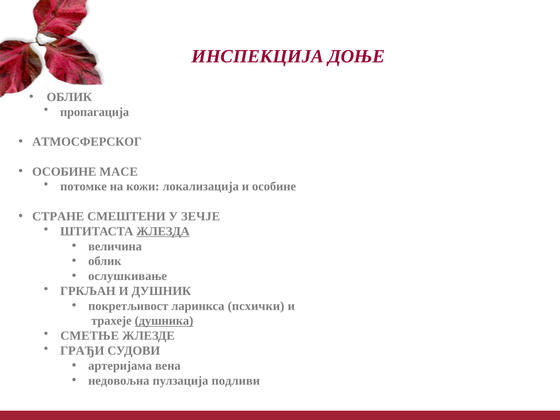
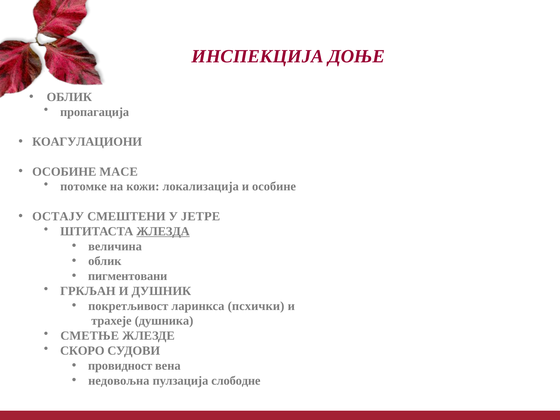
АТМОСФЕРСКОГ: АТМОСФЕРСКОГ -> КОАГУЛАЦИОНИ
СТРАНЕ: СТРАНЕ -> ОСТАЈУ
ЗЕЧЈЕ: ЗЕЧЈЕ -> ЈЕТРЕ
ослушкивање: ослушкивање -> пигментовани
душника underline: present -> none
ГРАЂИ: ГРАЂИ -> СКОРО
артеријама: артеријама -> провидност
подливи: подливи -> слободне
